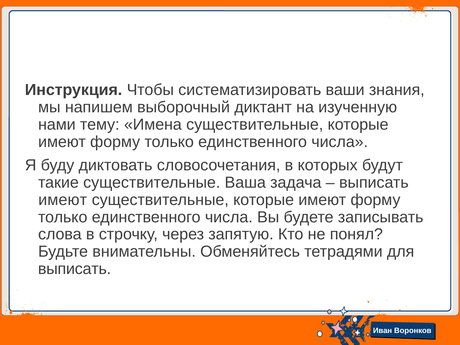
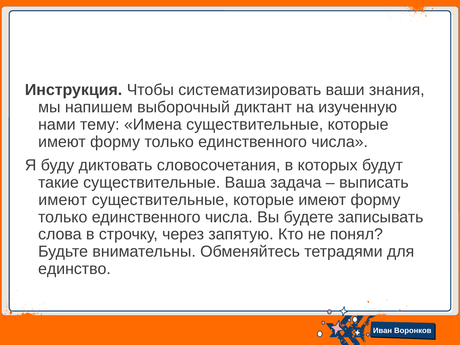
выписать at (75, 269): выписать -> единство
